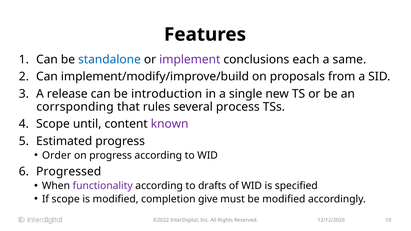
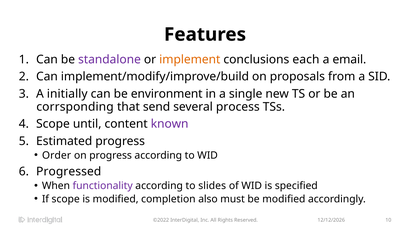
standalone colour: blue -> purple
implement colour: purple -> orange
same: same -> email
release: release -> initially
introduction: introduction -> environment
rules: rules -> send
drafts: drafts -> slides
give: give -> also
